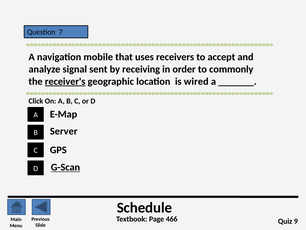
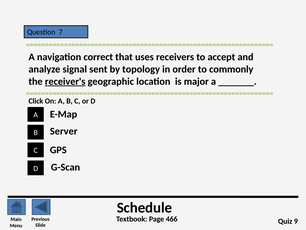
mobile: mobile -> correct
receiving: receiving -> topology
wired: wired -> major
G-Scan underline: present -> none
